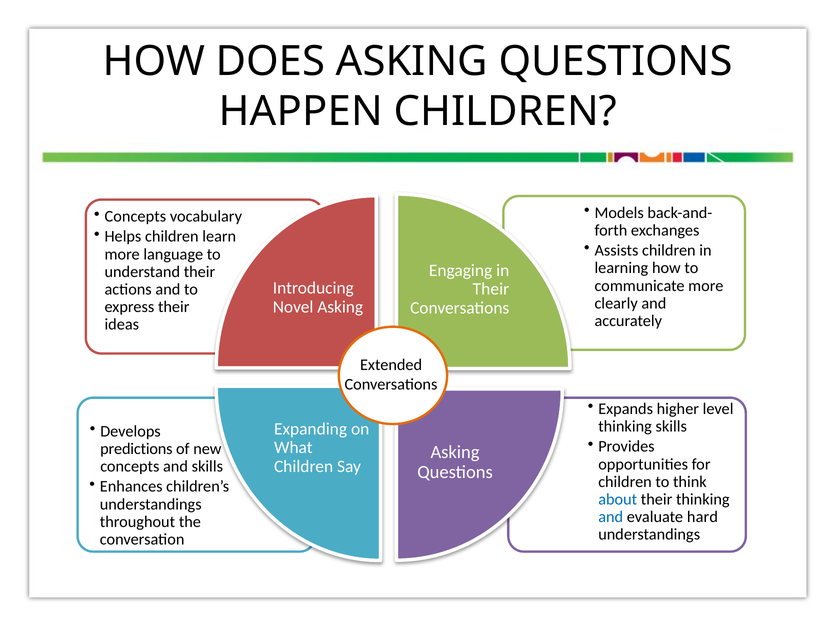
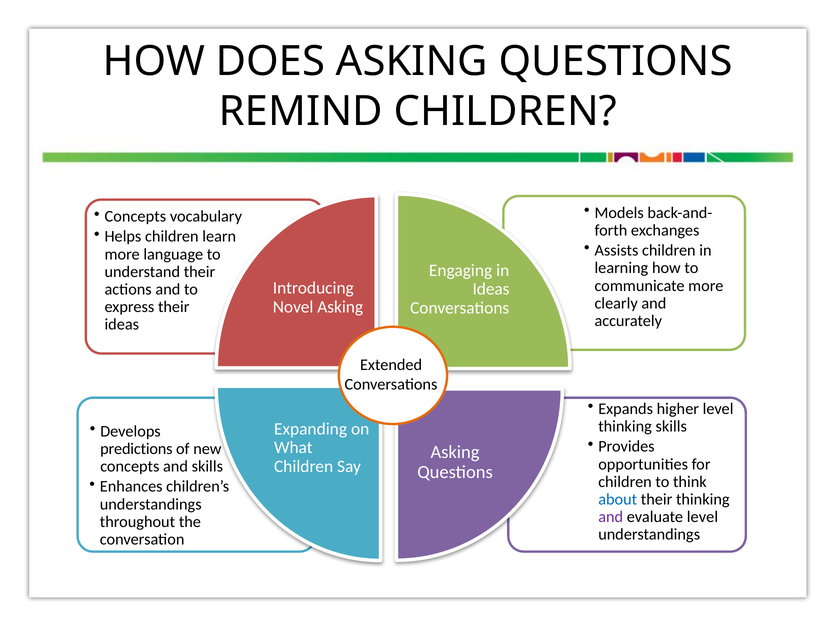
HAPPEN: HAPPEN -> REMIND
Their at (491, 289): Their -> Ideas
and at (611, 517) colour: blue -> purple
evaluate hard: hard -> level
